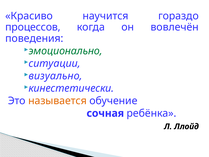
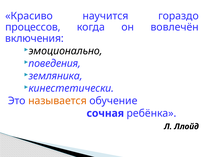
поведения: поведения -> включения
эмоционально colour: green -> black
ситуации: ситуации -> поведения
визуально: визуально -> земляника
